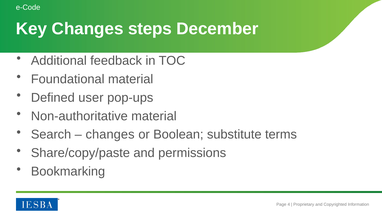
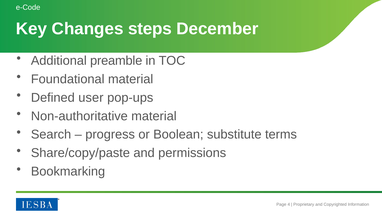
feedback: feedback -> preamble
changes at (110, 134): changes -> progress
